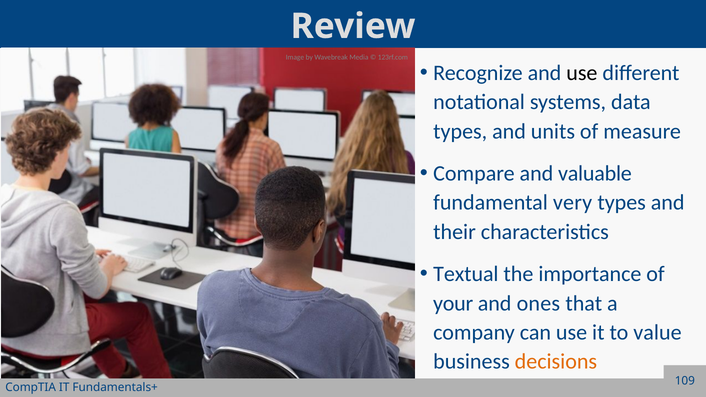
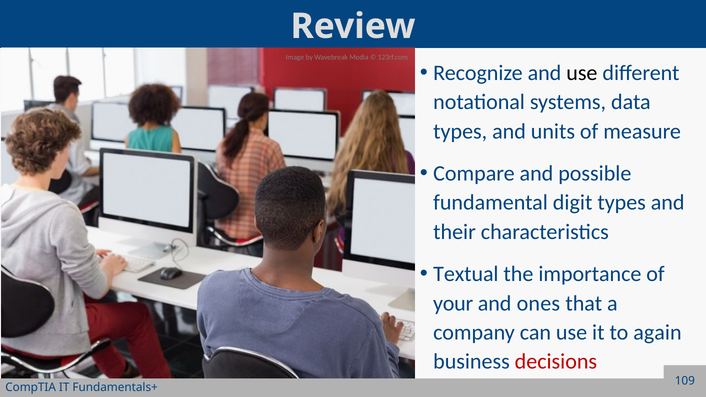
valuable: valuable -> possible
very: very -> digit
value: value -> again
decisions colour: orange -> red
